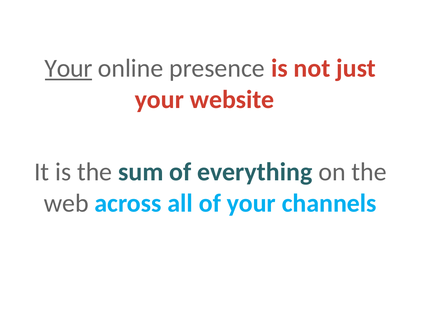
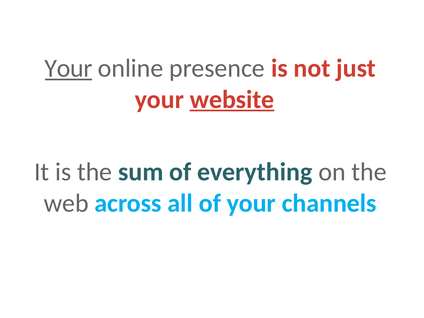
website underline: none -> present
